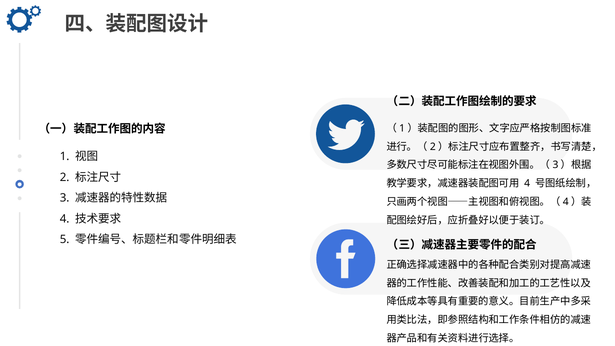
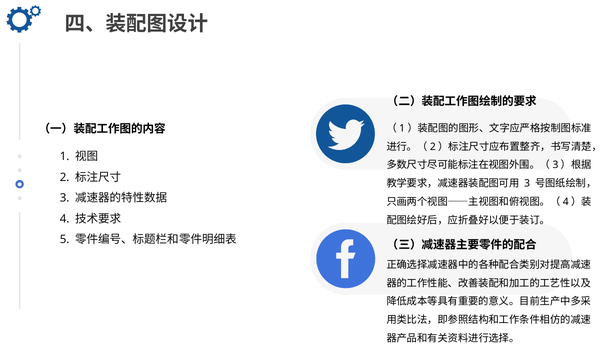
4 at (527, 183): 4 -> 3
